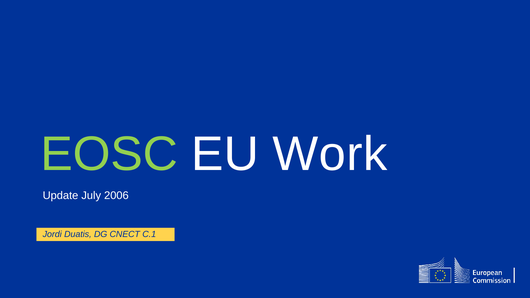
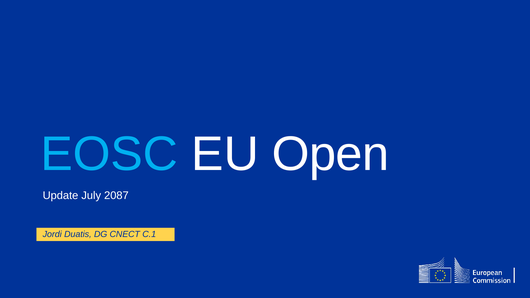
EOSC colour: light green -> light blue
Work: Work -> Open
2006: 2006 -> 2087
